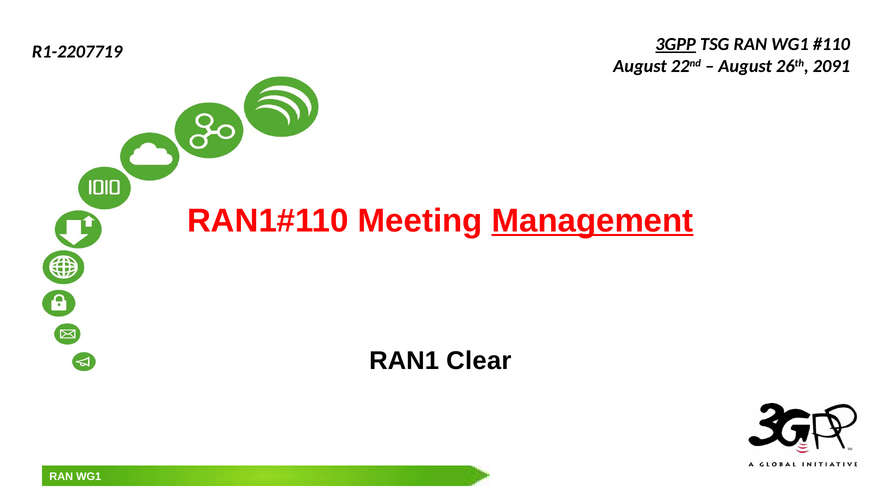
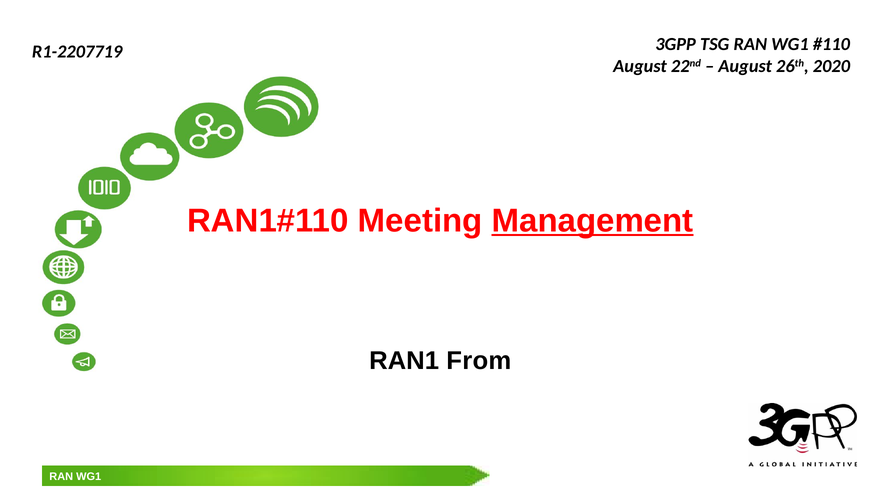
3GPP at (676, 44) underline: present -> none
2091: 2091 -> 2020
Clear: Clear -> From
